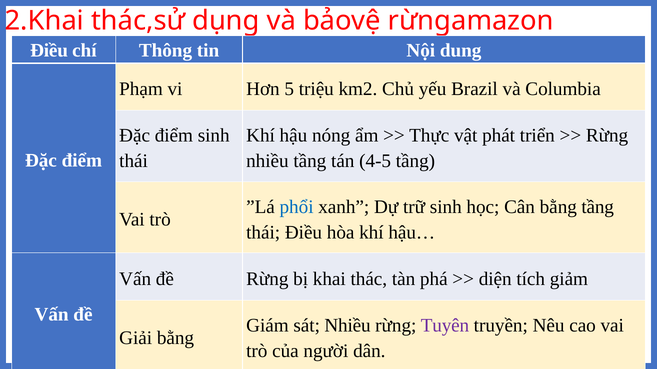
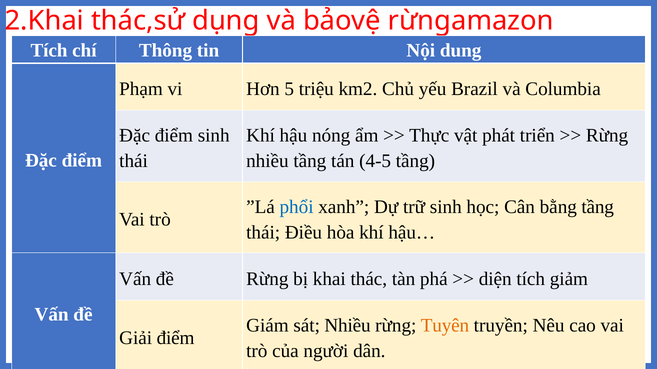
Điều at (49, 51): Điều -> Tích
Tuyên colour: purple -> orange
Giải bằng: bằng -> điểm
